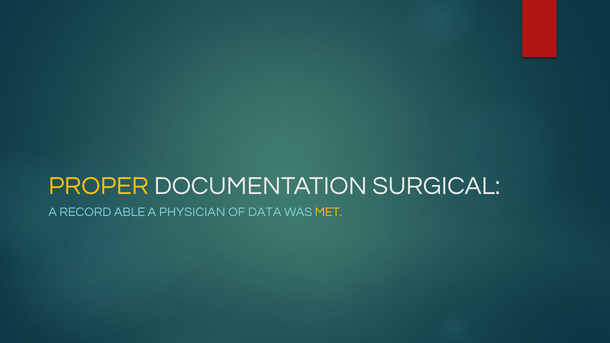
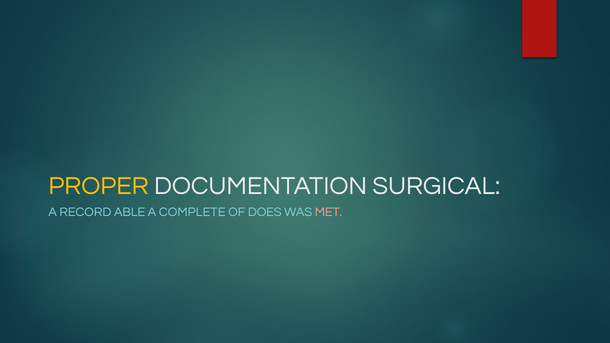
PHYSICIAN: PHYSICIAN -> COMPLETE
DATA: DATA -> DOES
MET colour: yellow -> pink
